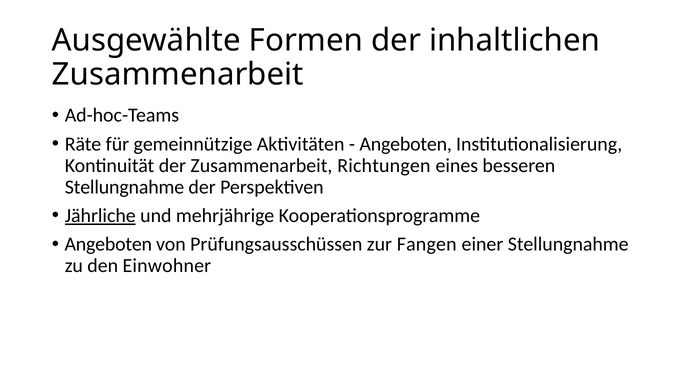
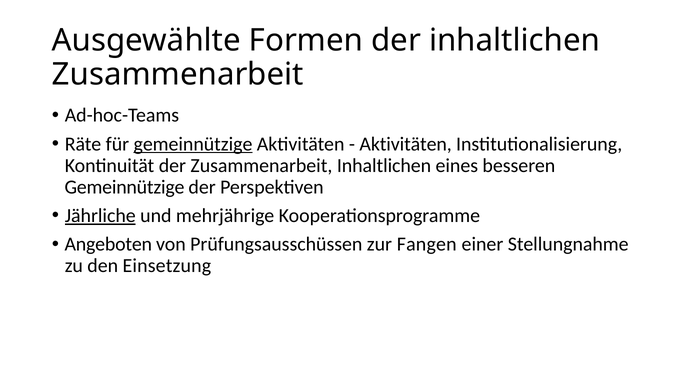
gemeinnützige at (193, 144) underline: none -> present
Angeboten at (406, 144): Angeboten -> Aktivitäten
Zusammenarbeit Richtungen: Richtungen -> Inhaltlichen
Stellungnahme at (124, 187): Stellungnahme -> Gemeinnützige
Einwohner: Einwohner -> Einsetzung
